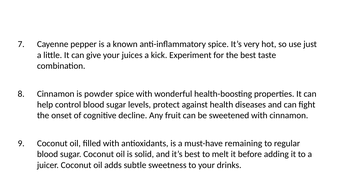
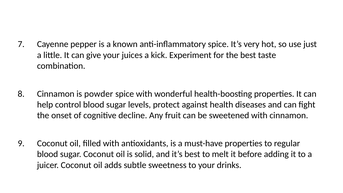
must-have remaining: remaining -> properties
